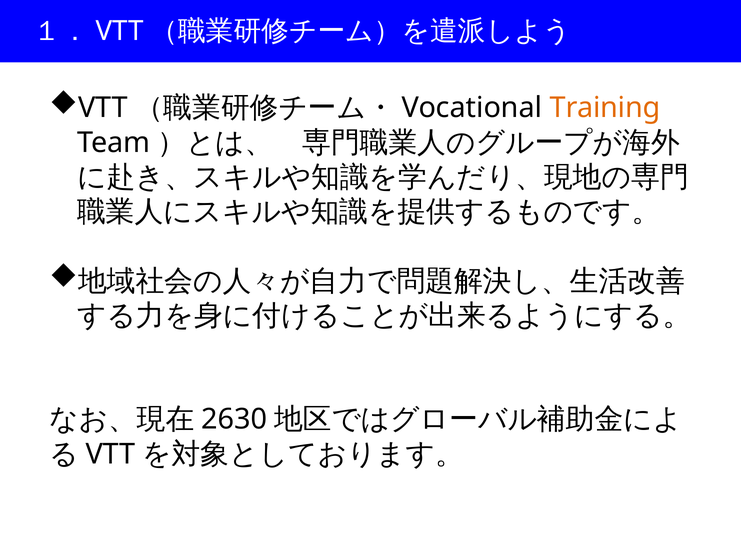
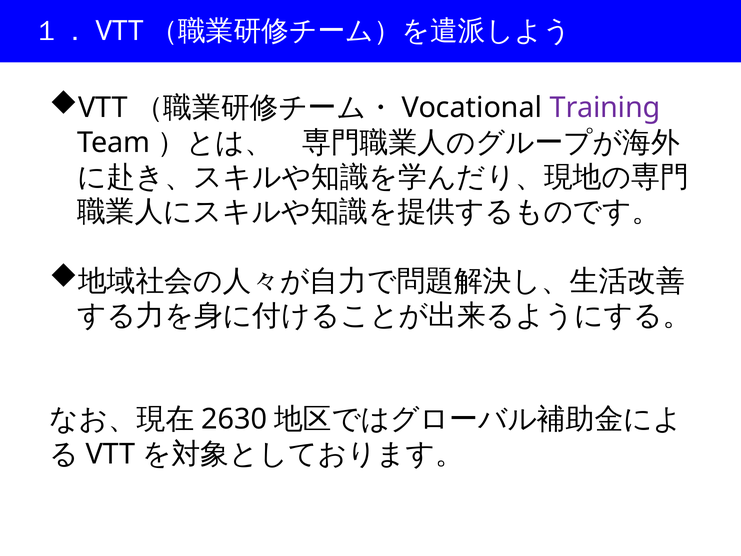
Training colour: orange -> purple
